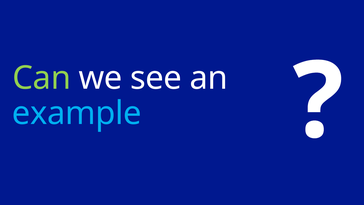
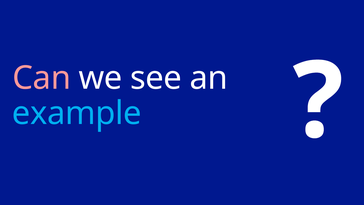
Can colour: light green -> pink
